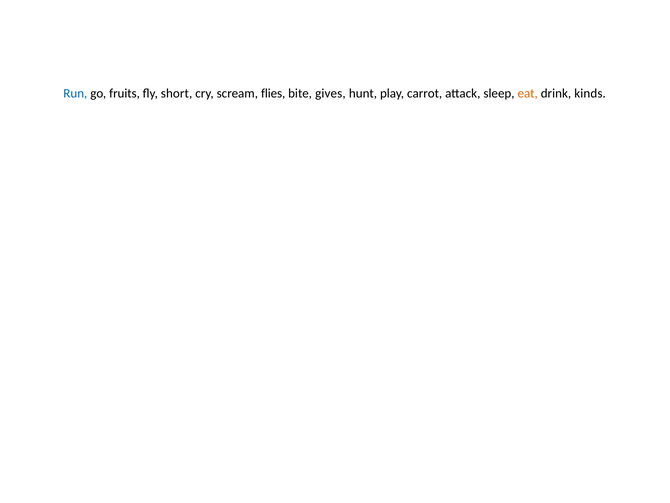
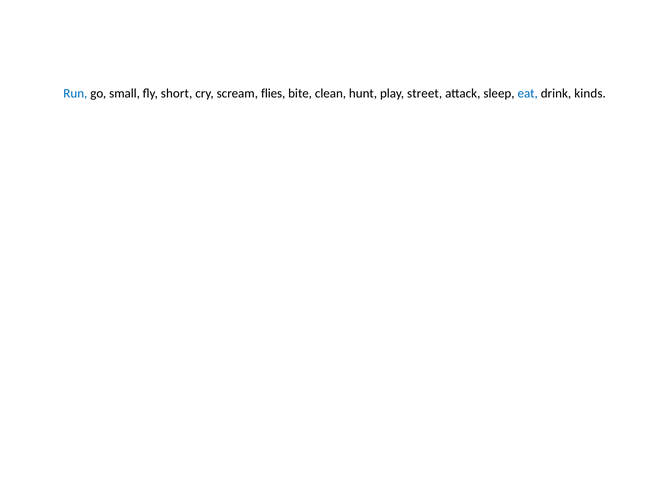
fruits: fruits -> small
gives: gives -> clean
carrot: carrot -> street
eat colour: orange -> blue
